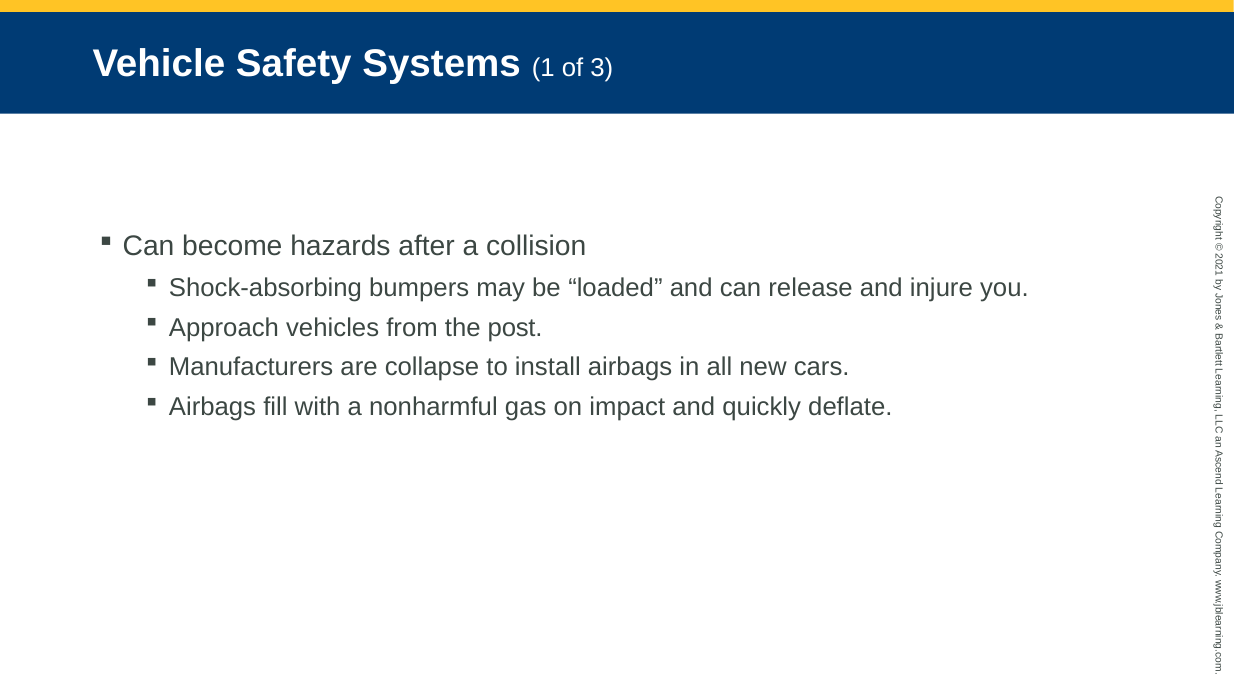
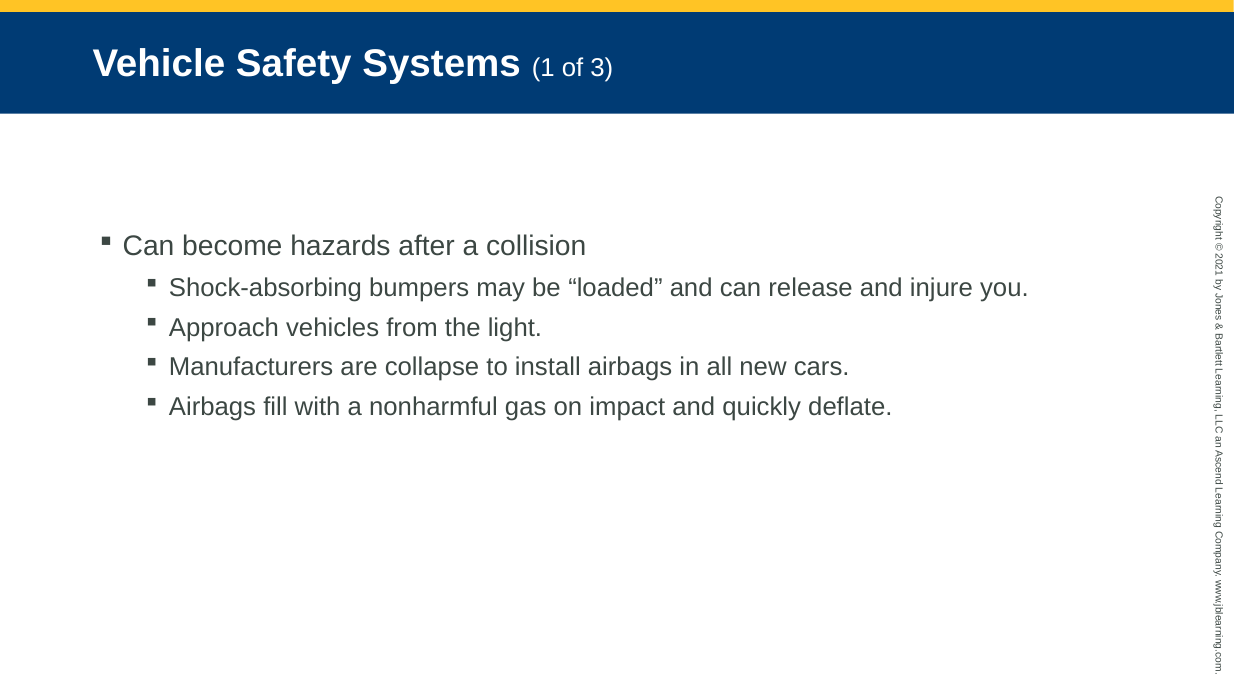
post: post -> light
